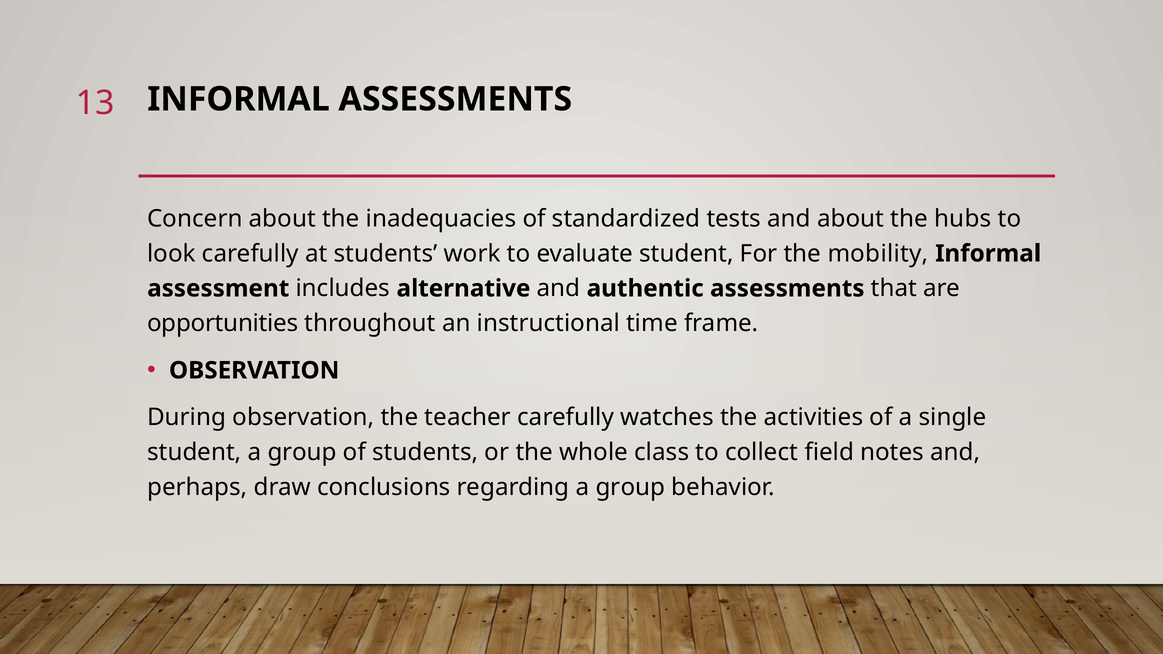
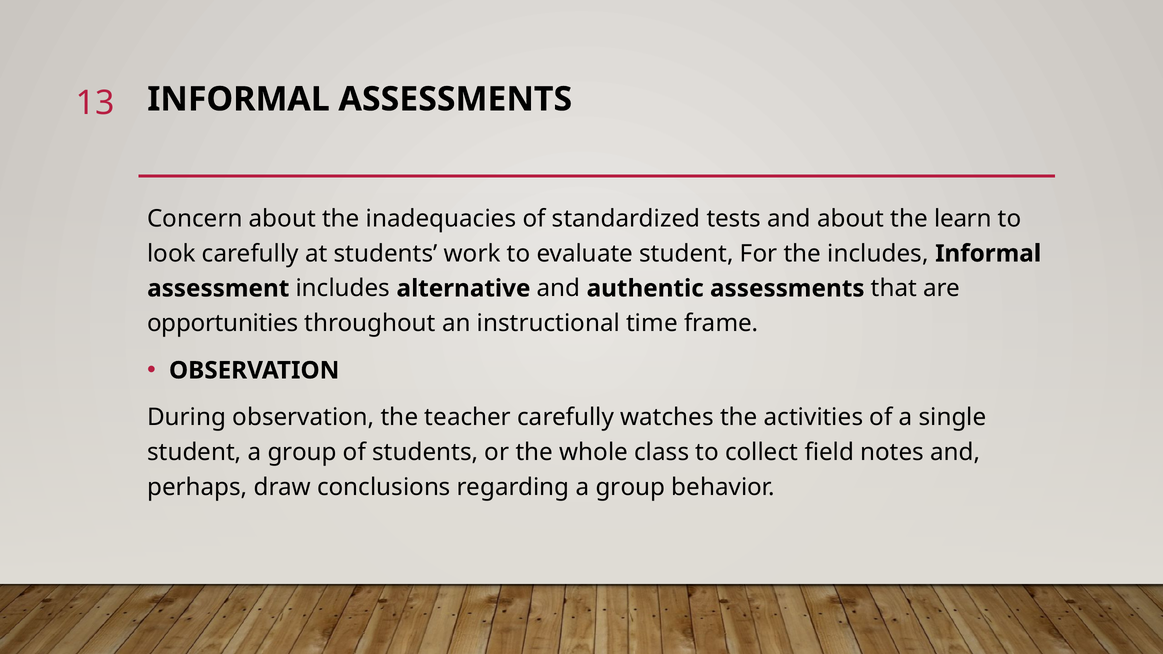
hubs: hubs -> learn
the mobility: mobility -> includes
